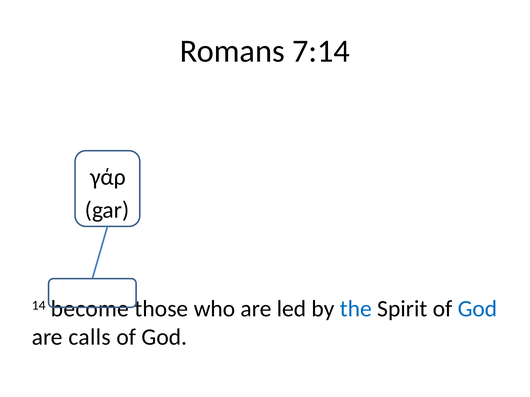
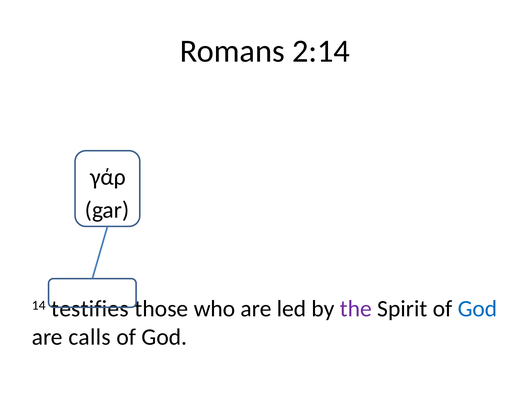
7:14: 7:14 -> 2:14
become: become -> testifies
the colour: blue -> purple
